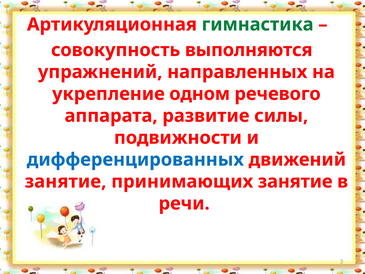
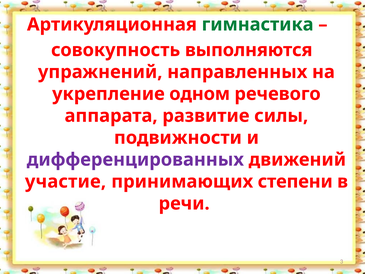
дифференцированных colour: blue -> purple
занятие at (66, 181): занятие -> участие
принимающих занятие: занятие -> степени
